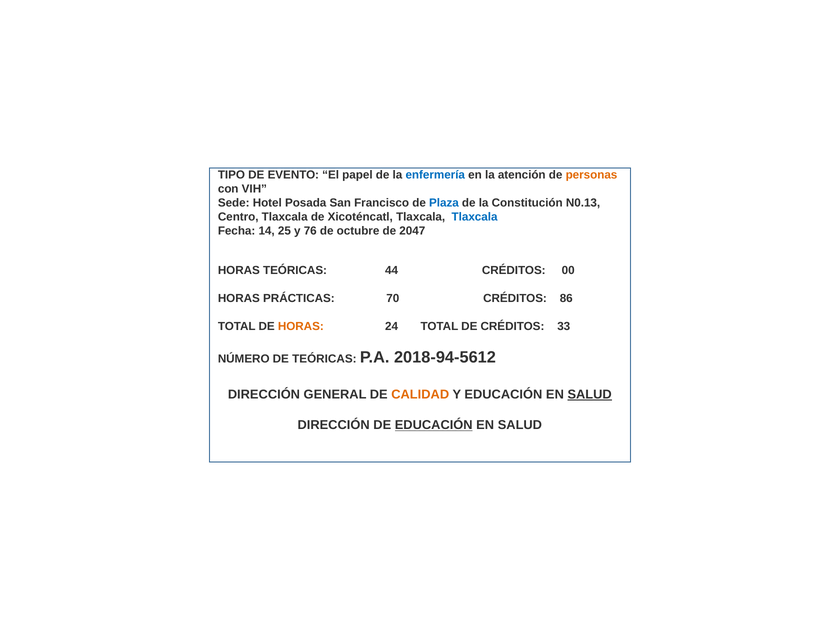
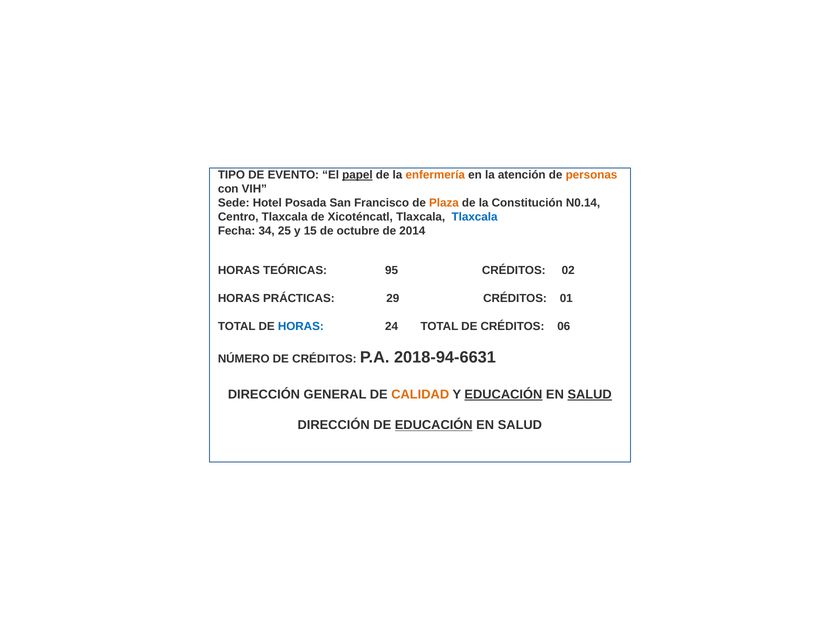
papel underline: none -> present
enfermería colour: blue -> orange
Plaza colour: blue -> orange
N0.13: N0.13 -> N0.14
14: 14 -> 34
76: 76 -> 15
2047: 2047 -> 2014
44: 44 -> 95
00: 00 -> 02
70: 70 -> 29
86: 86 -> 01
HORAS at (301, 326) colour: orange -> blue
33: 33 -> 06
NÚMERO DE TEÓRICAS: TEÓRICAS -> CRÉDITOS
2018-94-5612: 2018-94-5612 -> 2018-94-6631
EDUCACIÓN at (503, 394) underline: none -> present
